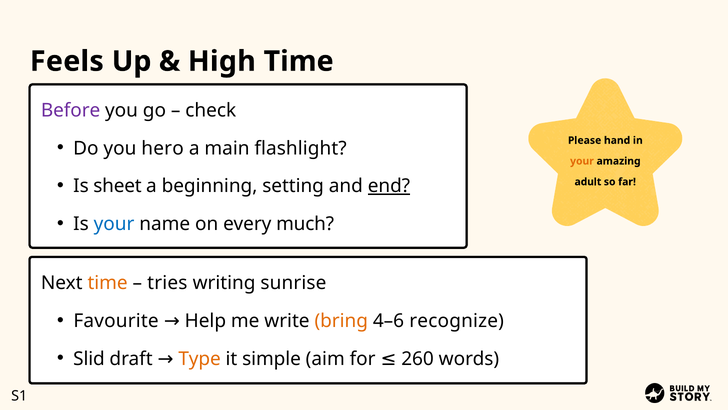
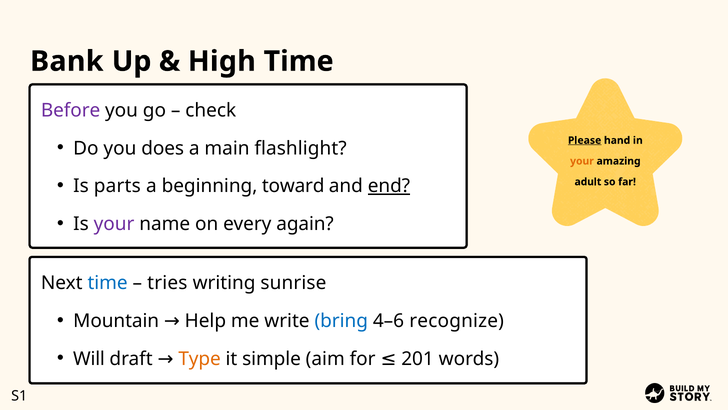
Feels: Feels -> Bank
hero: hero -> does
Please underline: none -> present
sheet: sheet -> parts
setting: setting -> toward
your at (114, 224) colour: blue -> purple
much: much -> again
time at (108, 283) colour: orange -> blue
Favourite: Favourite -> Mountain
bring colour: orange -> blue
Slid: Slid -> Will
260: 260 -> 201
